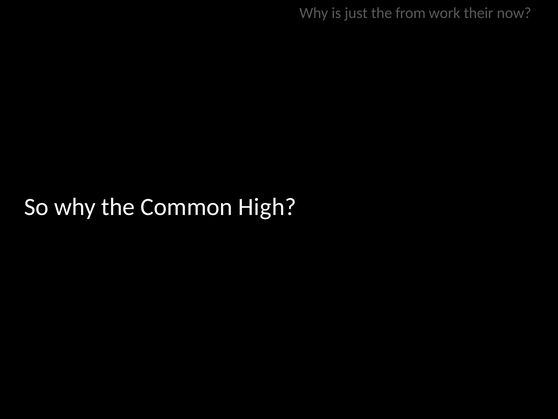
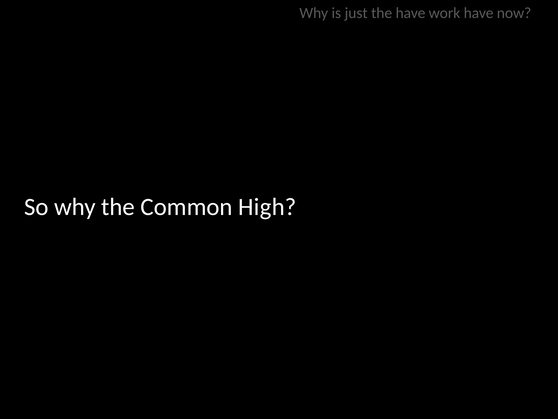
the from: from -> have
work their: their -> have
